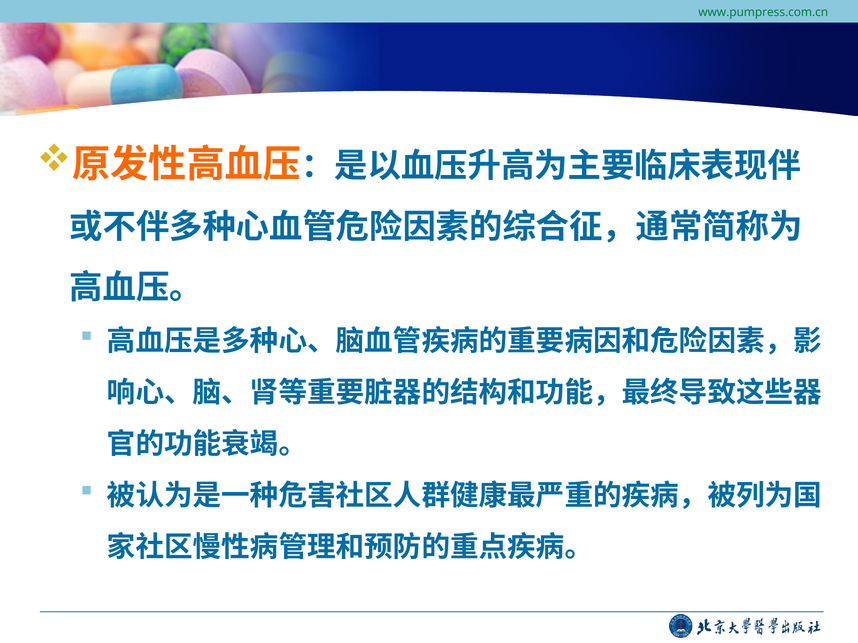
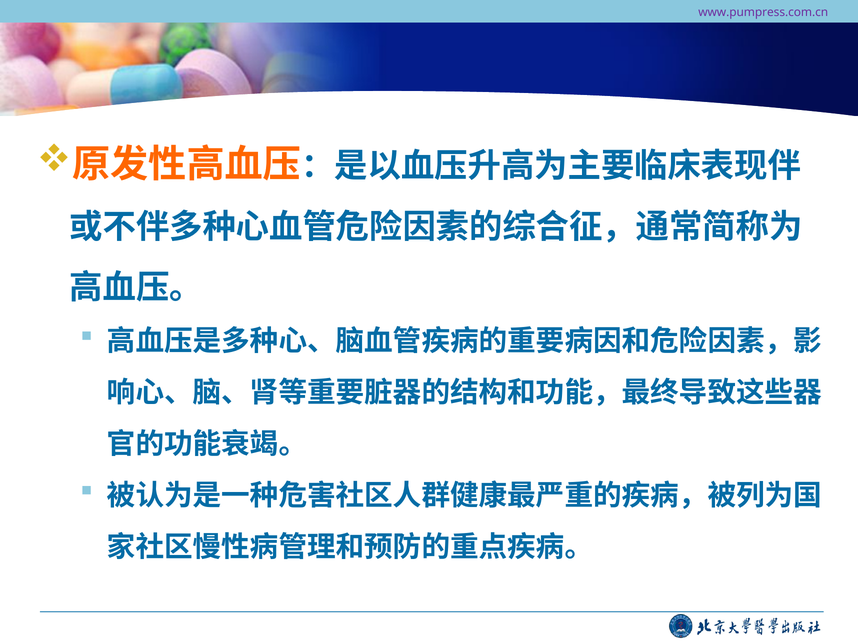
www.pumpress.com.cn colour: green -> purple
